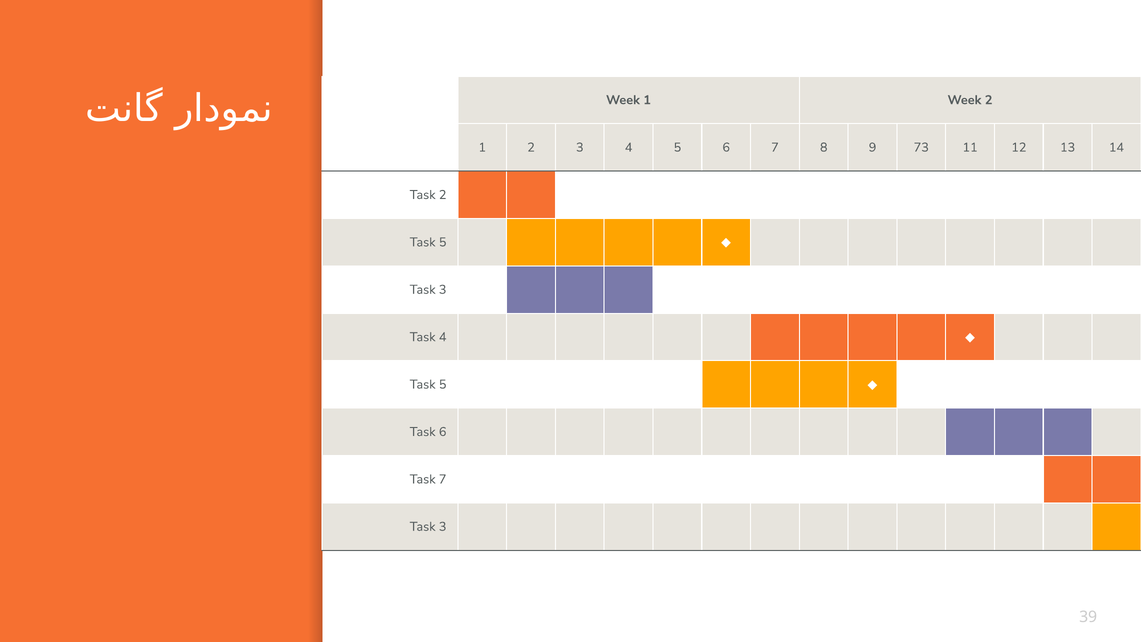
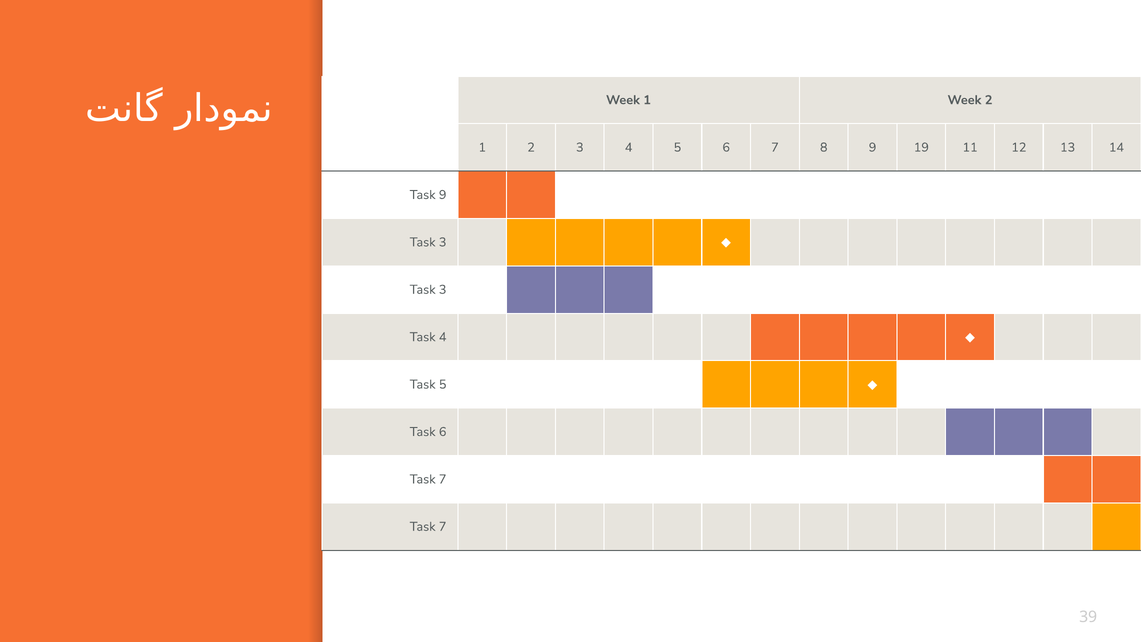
73: 73 -> 19
Task 2: 2 -> 9
5 at (443, 242): 5 -> 3
3 at (443, 526): 3 -> 7
